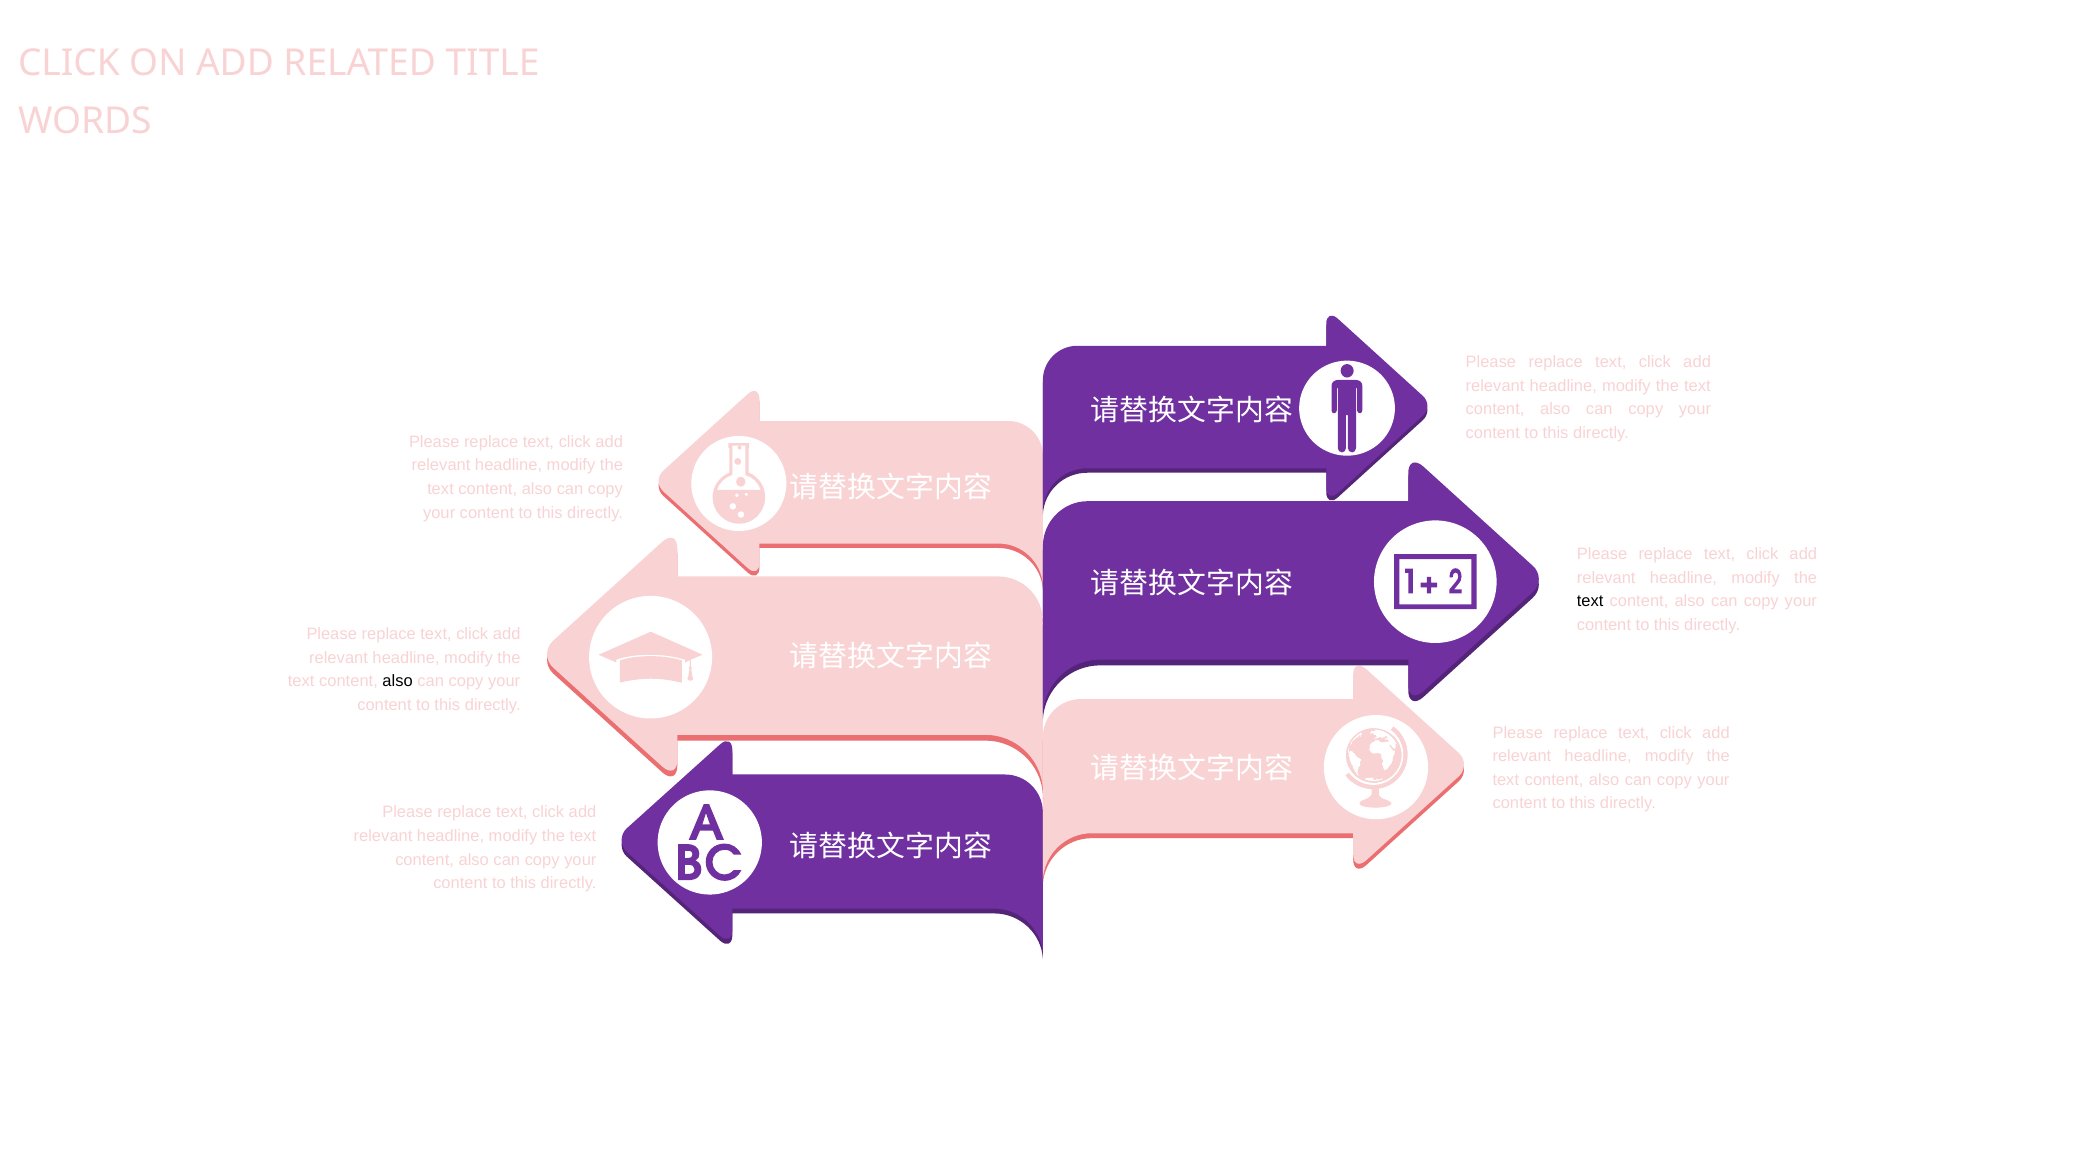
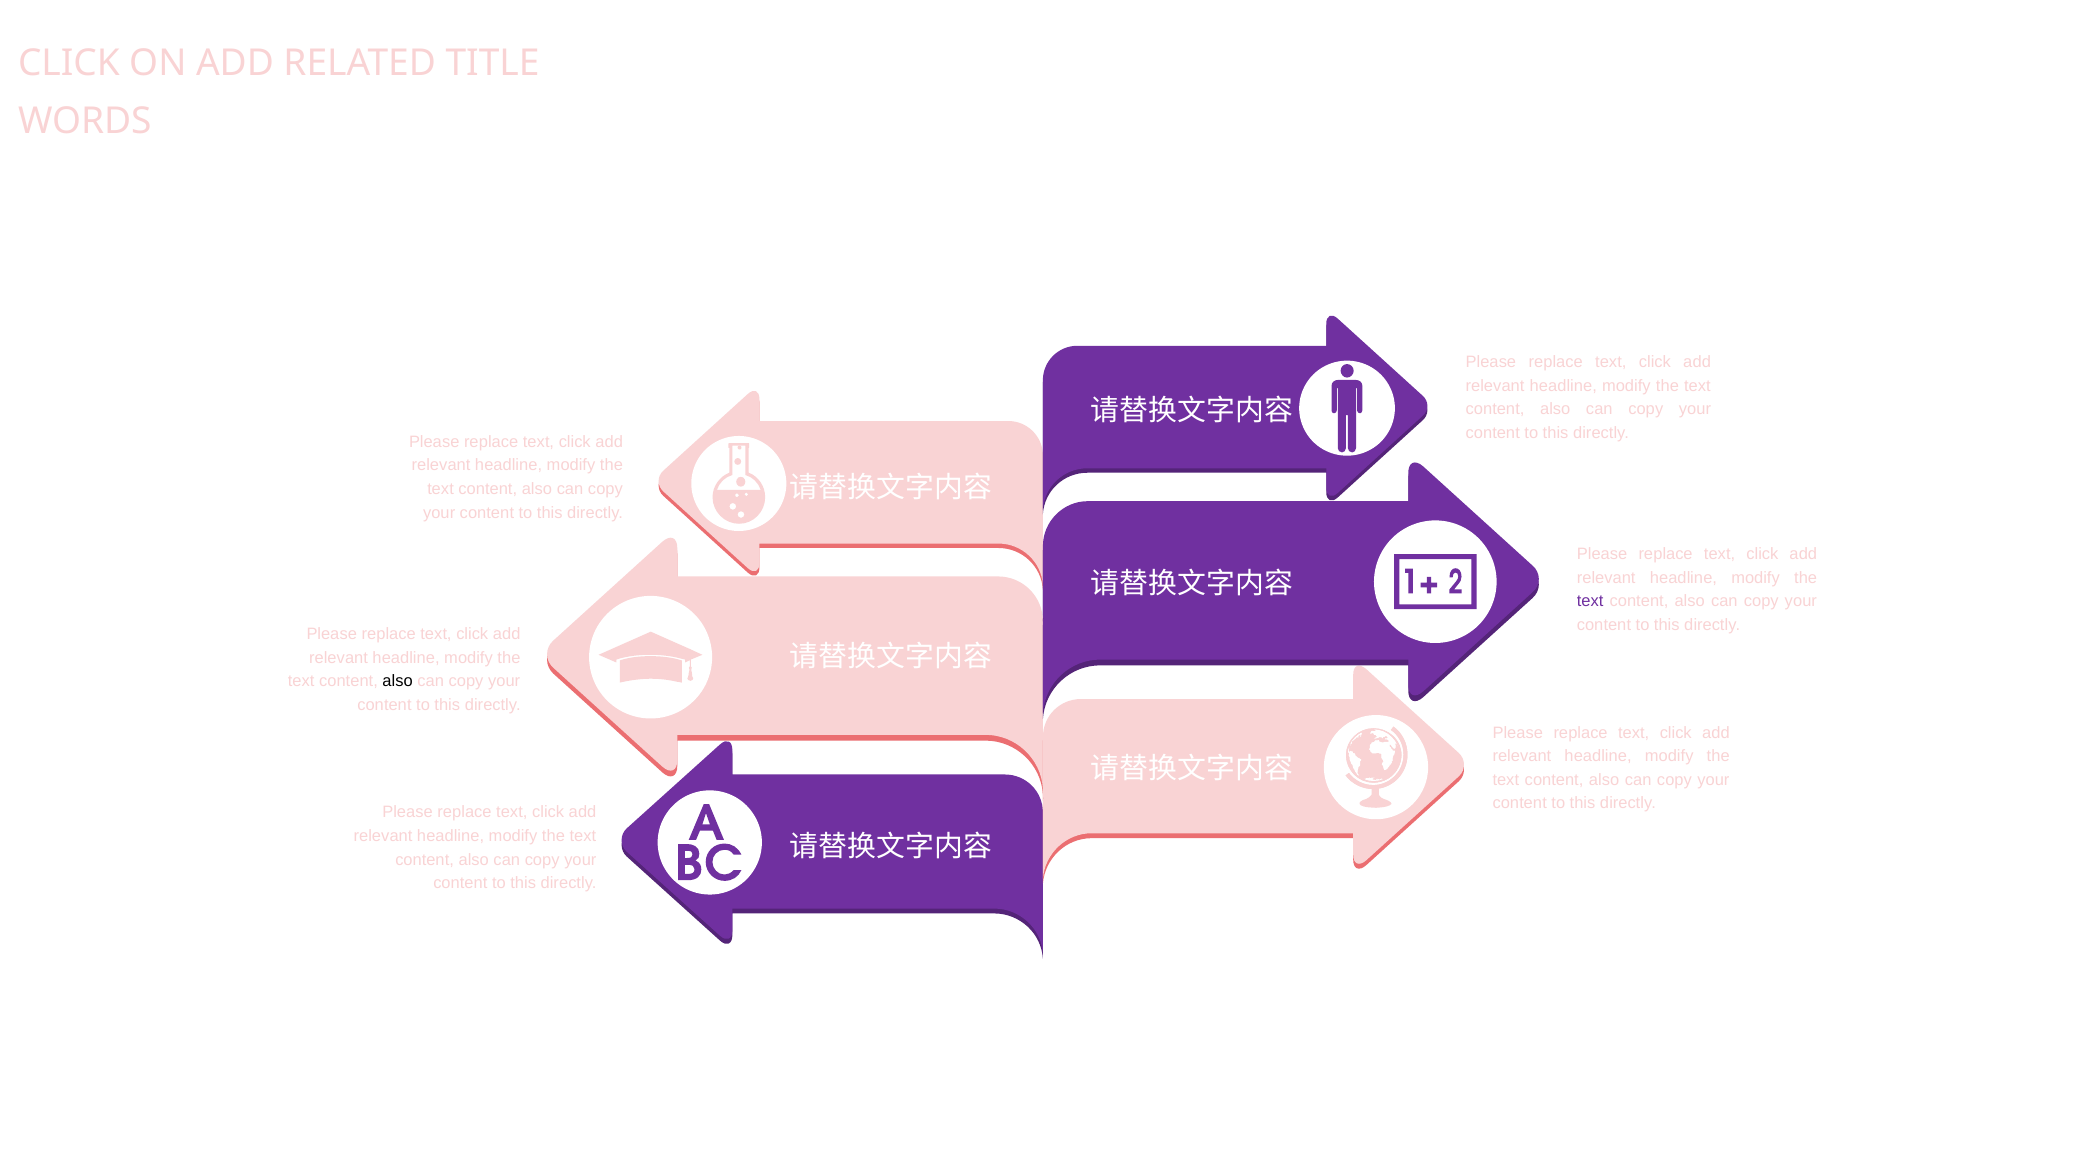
text at (1590, 602) colour: black -> purple
